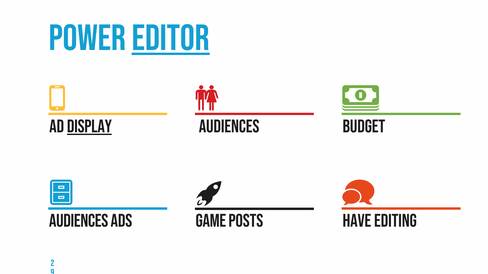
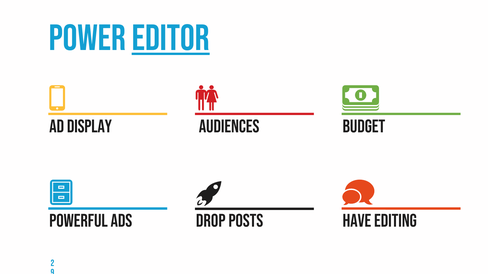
display underline: present -> none
audiences at (79, 221): audiences -> powerful
Game: Game -> Drop
